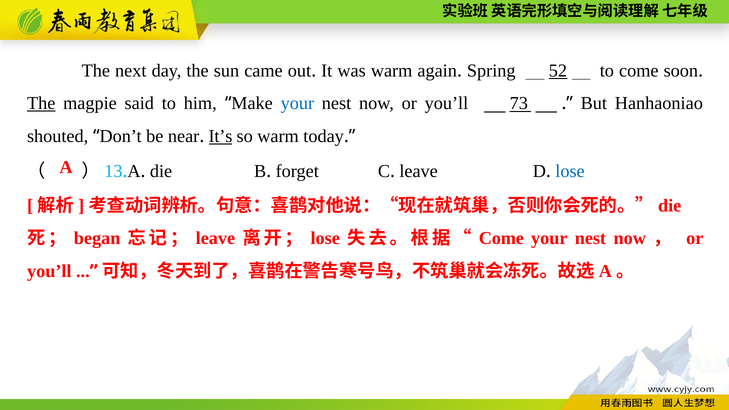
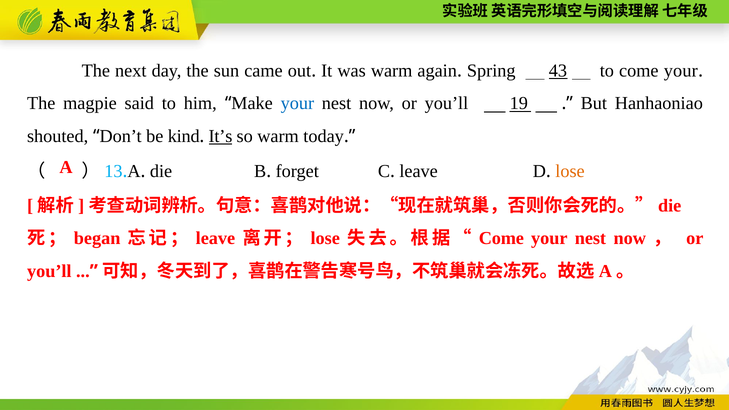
52: 52 -> 43
to come soon: soon -> your
The at (41, 103) underline: present -> none
73: 73 -> 19
near: near -> kind
lose at (570, 171) colour: blue -> orange
